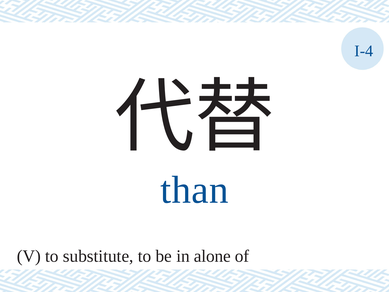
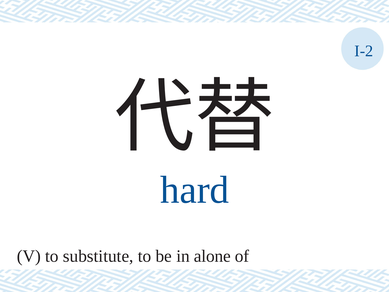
I-4: I-4 -> I-2
than: than -> hard
